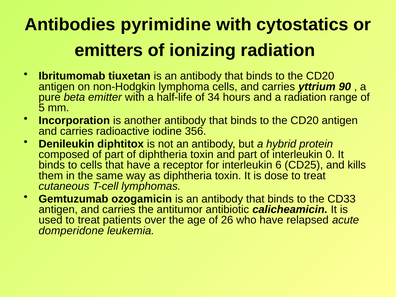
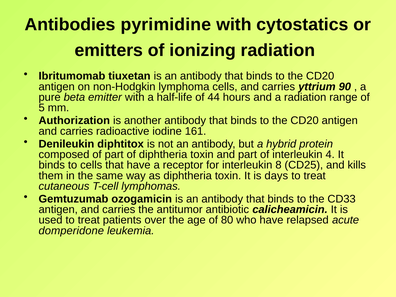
34: 34 -> 44
Incorporation: Incorporation -> Authorization
356: 356 -> 161
0: 0 -> 4
6: 6 -> 8
dose: dose -> days
26: 26 -> 80
